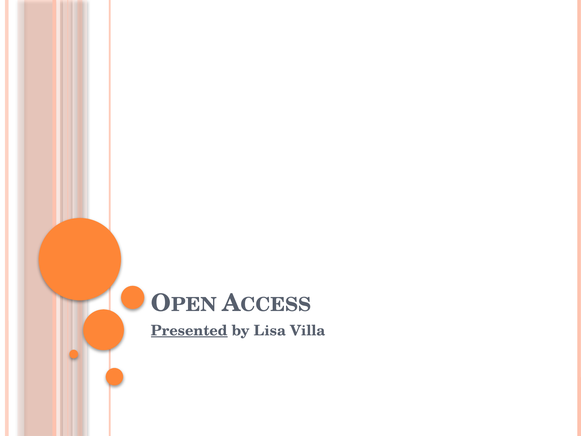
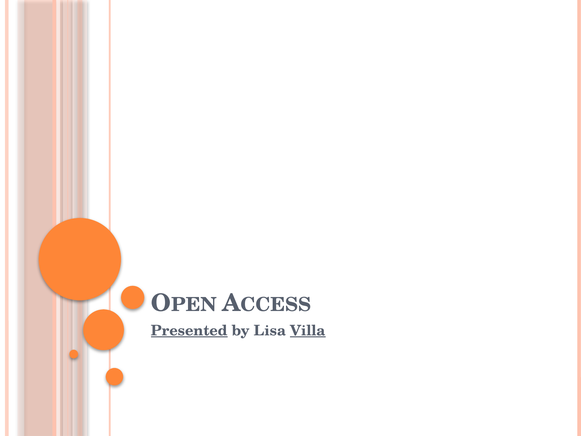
Villa underline: none -> present
